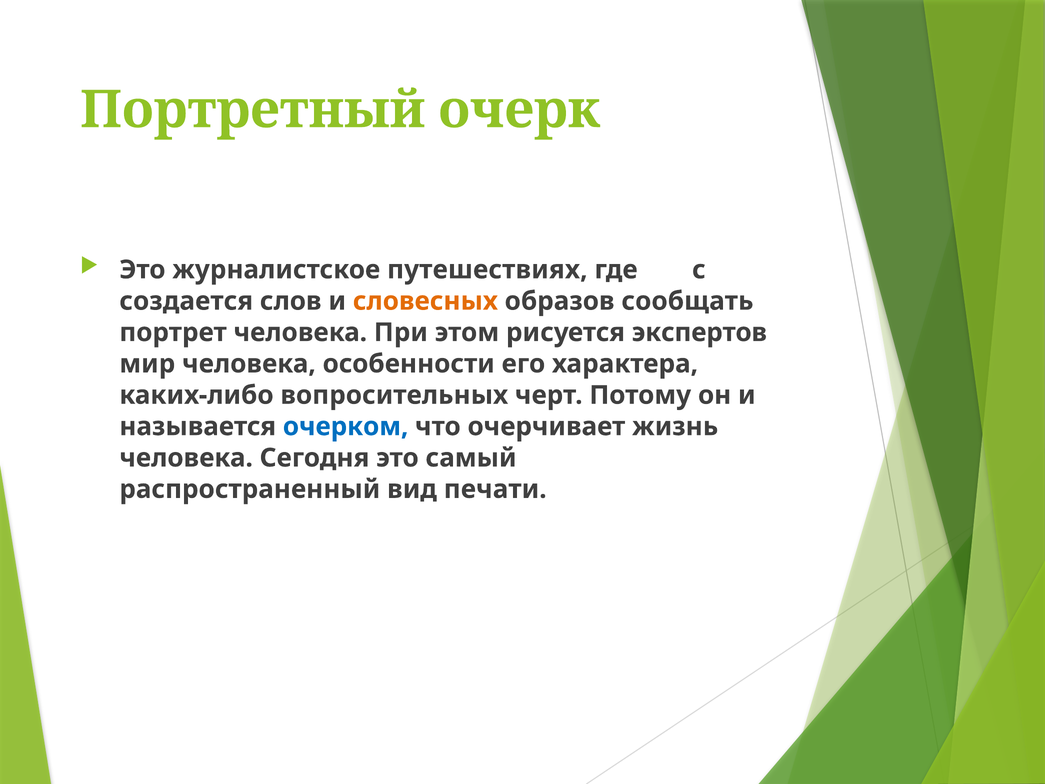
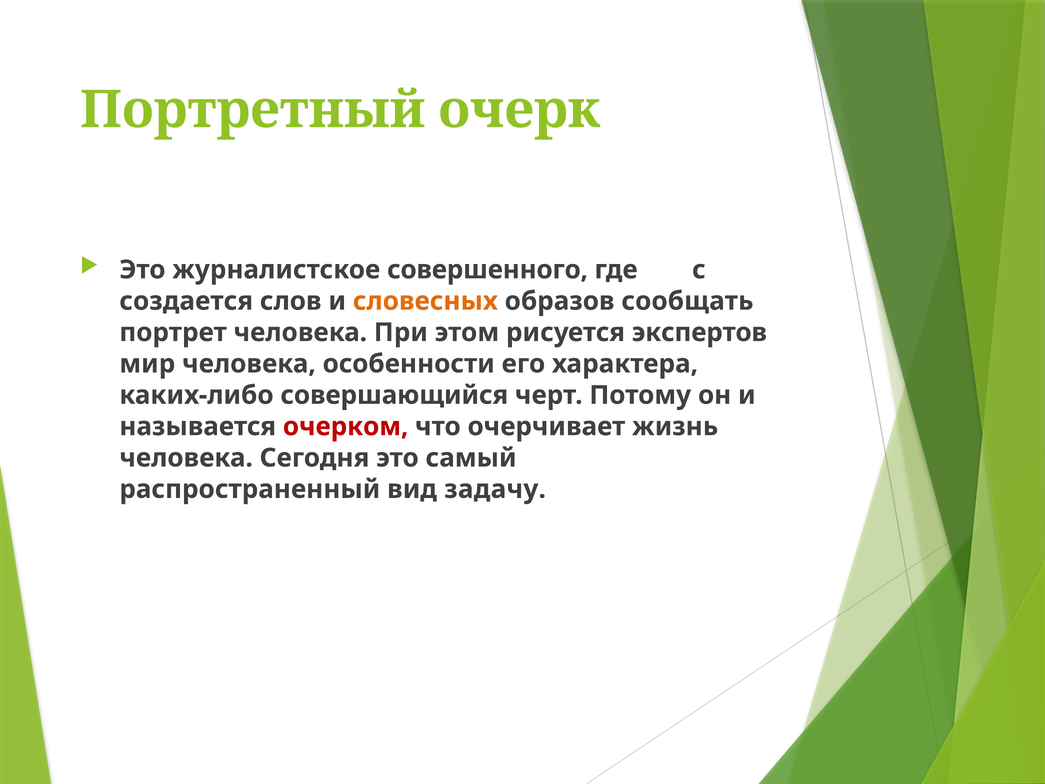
путешествиях: путешествиях -> совершенного
вопросительных: вопросительных -> совершающийся
очерком colour: blue -> red
печати: печати -> задачу
